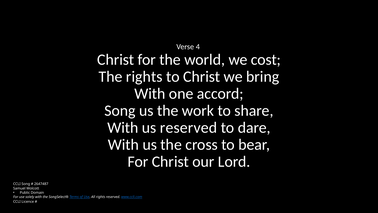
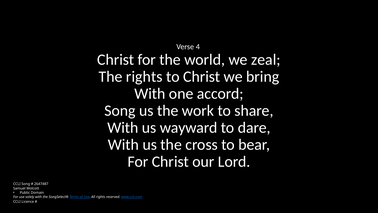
cost: cost -> zeal
us reserved: reserved -> wayward
